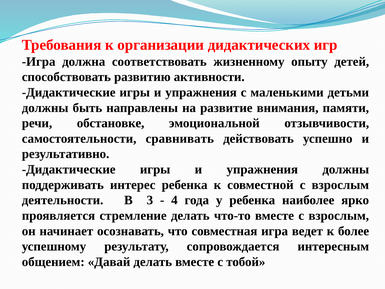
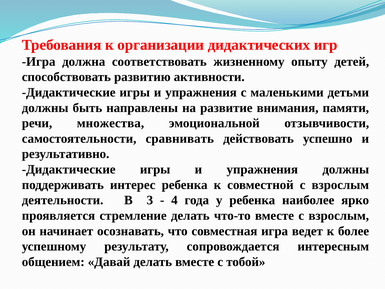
обстановке: обстановке -> множества
